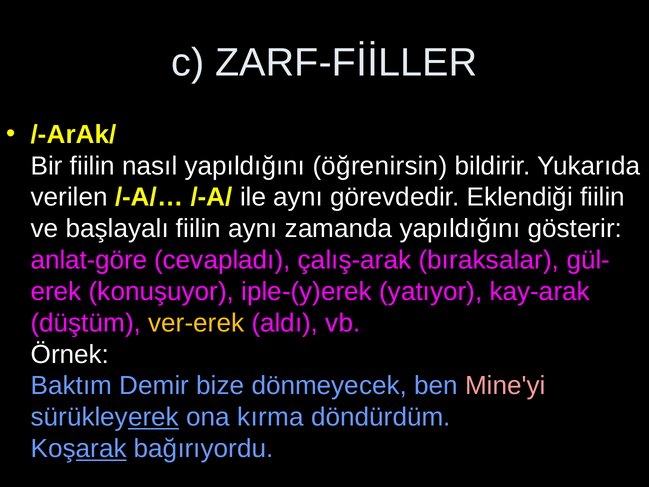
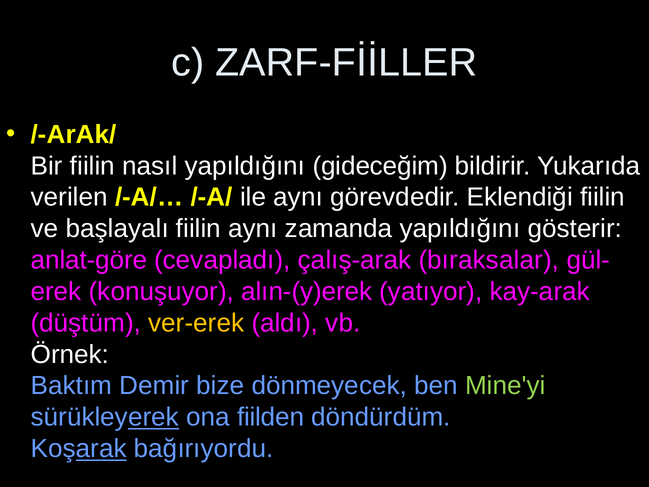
öğrenirsin: öğrenirsin -> gideceğim
iple-(y)erek: iple-(y)erek -> alın-(y)erek
Mine'yi colour: pink -> light green
kırma: kırma -> fiilden
